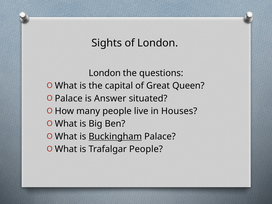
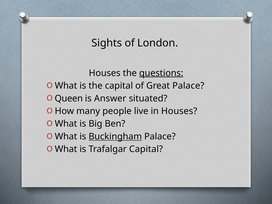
London at (105, 73): London -> Houses
questions underline: none -> present
Great Queen: Queen -> Palace
Palace at (69, 98): Palace -> Queen
Trafalgar People: People -> Capital
